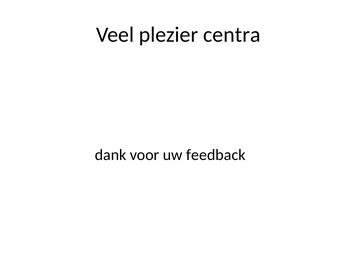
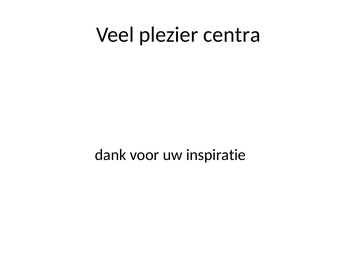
feedback: feedback -> inspiratie
